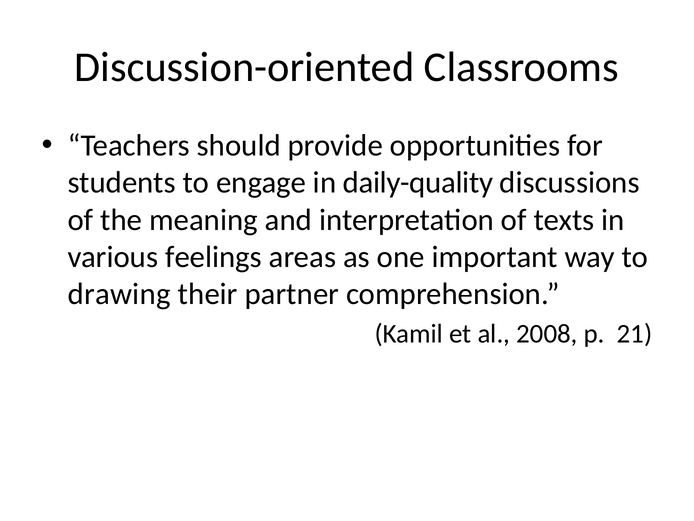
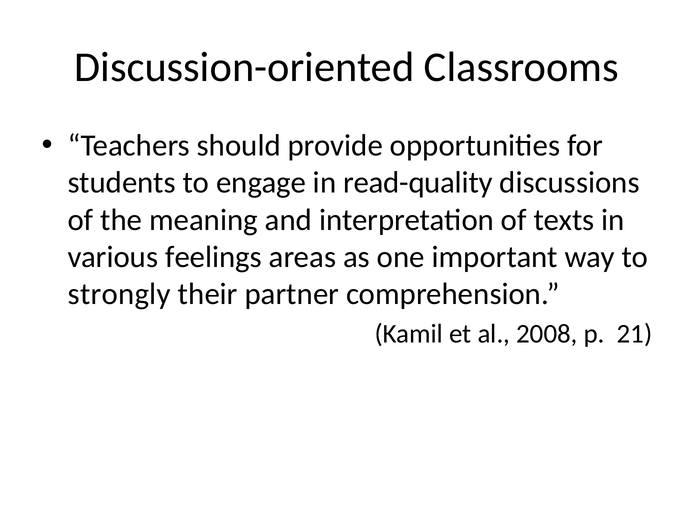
daily-quality: daily-quality -> read-quality
drawing: drawing -> strongly
